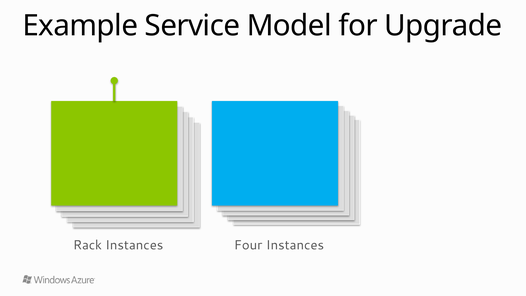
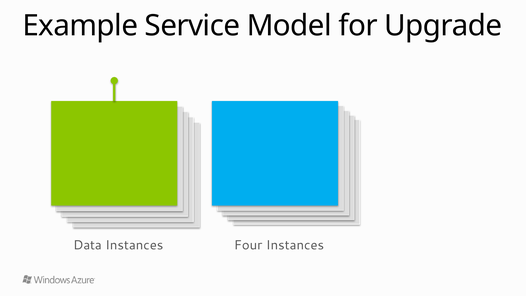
Rack: Rack -> Data
